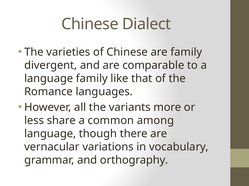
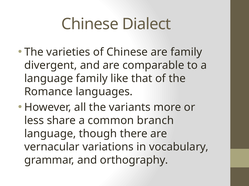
among: among -> branch
